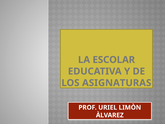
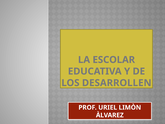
ASIGNATURAS: ASIGNATURAS -> DESARROLLEN
